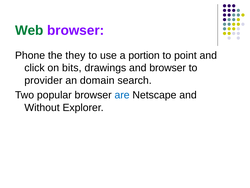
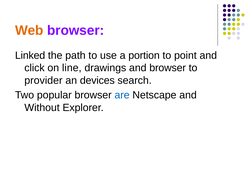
Web colour: green -> orange
Phone: Phone -> Linked
they: they -> path
bits: bits -> line
domain: domain -> devices
